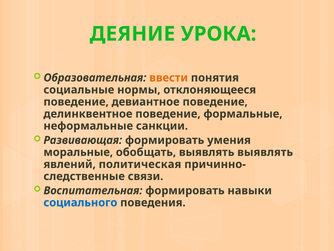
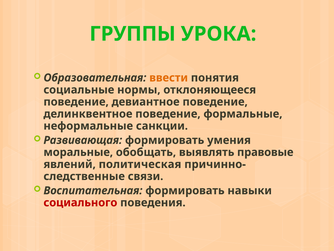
ДЕЯНИЕ: ДЕЯНИЕ -> ГРУППЫ
выявлять выявлять: выявлять -> правовые
социального colour: blue -> red
